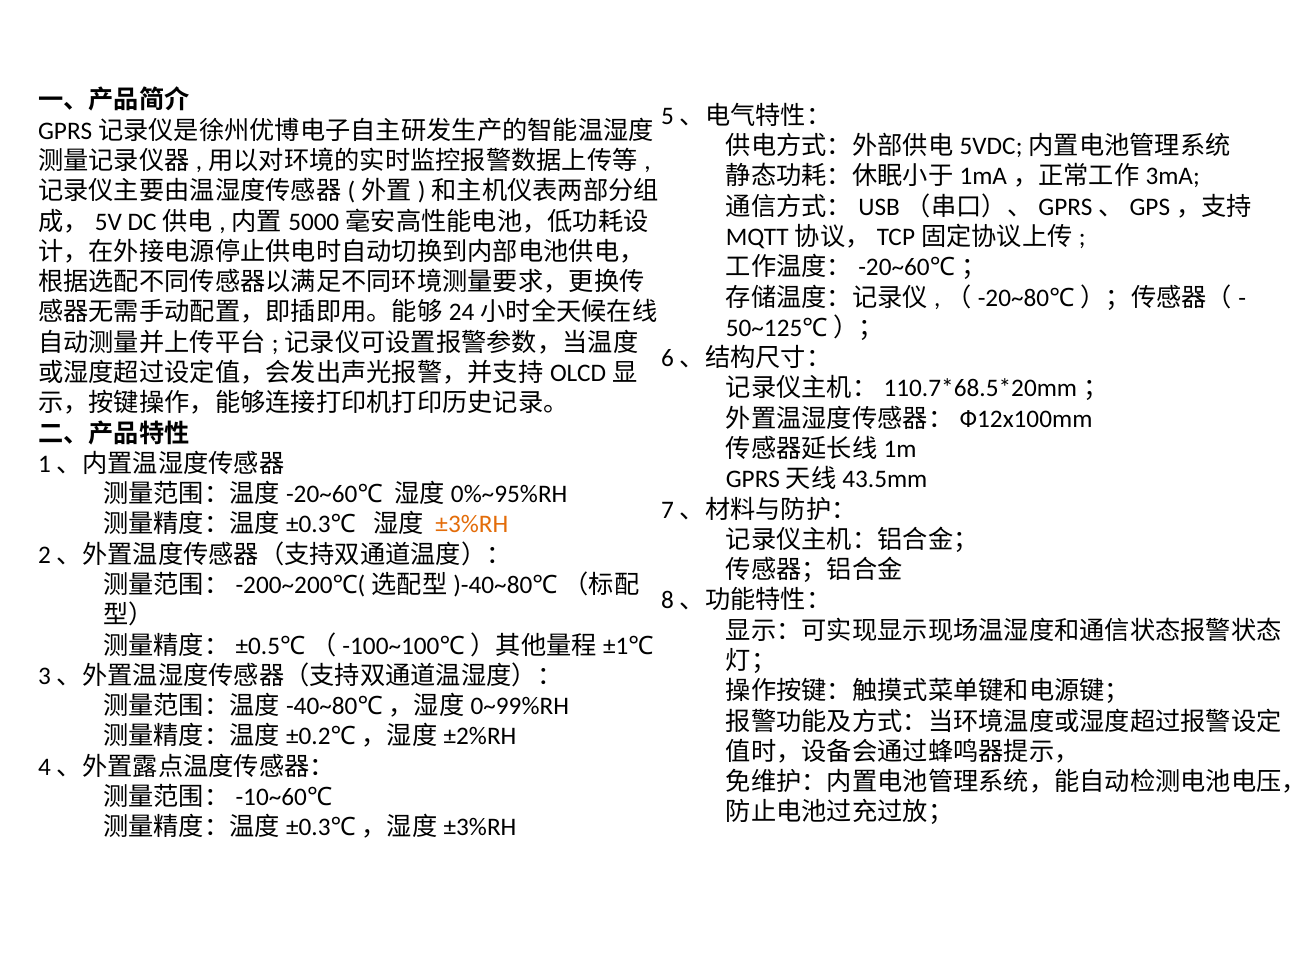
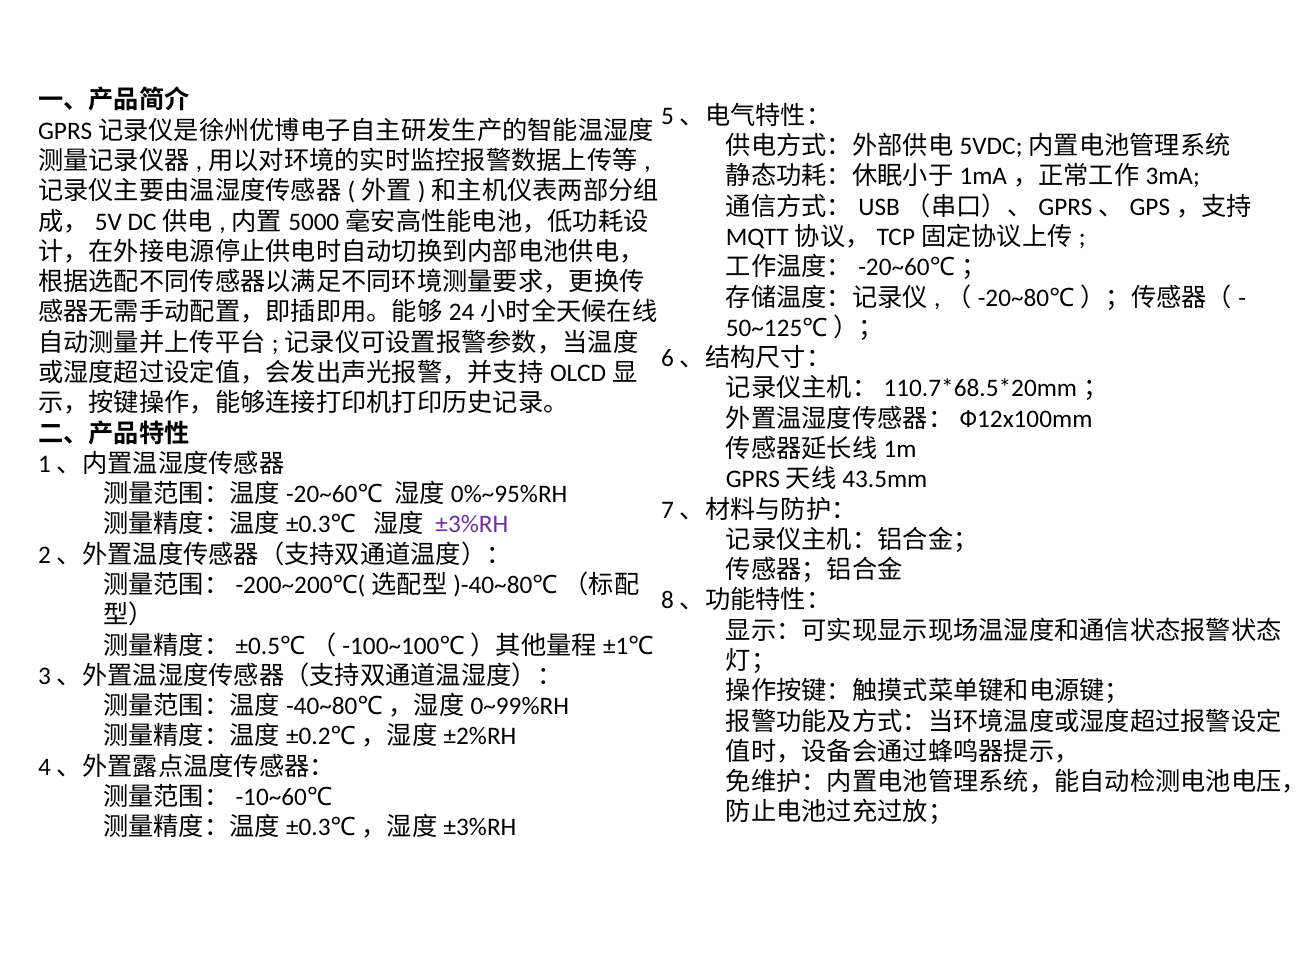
±3%RH colour: orange -> purple
